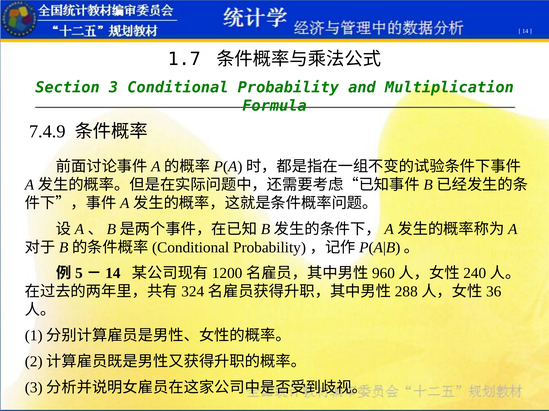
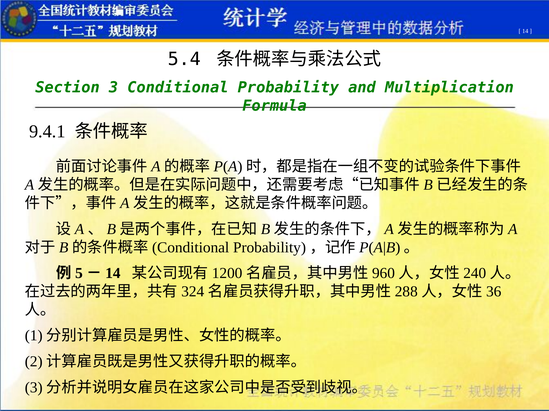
1.7: 1.7 -> 5.4
7.4.9: 7.4.9 -> 9.4.1
